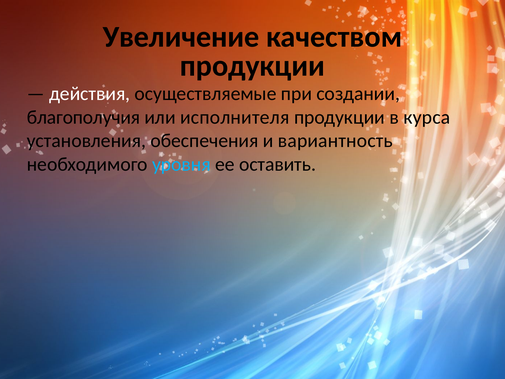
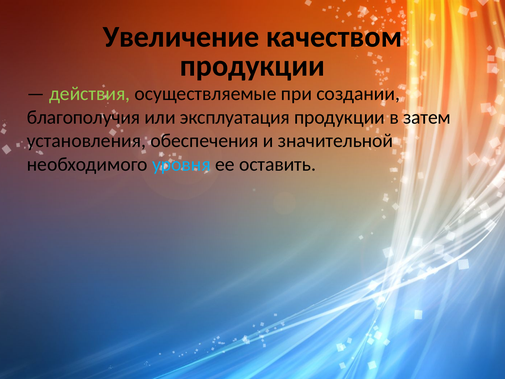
действия colour: white -> light green
исполнителя: исполнителя -> эксплуатация
курса: курса -> затем
вариантность: вариантность -> значительной
